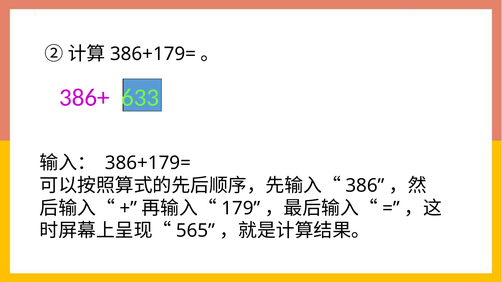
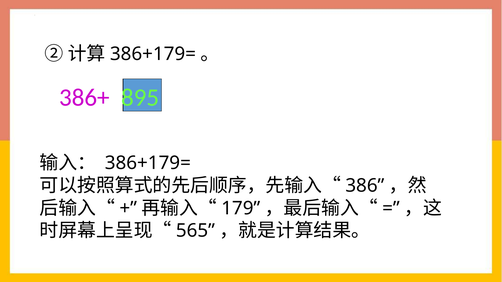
633: 633 -> 895
